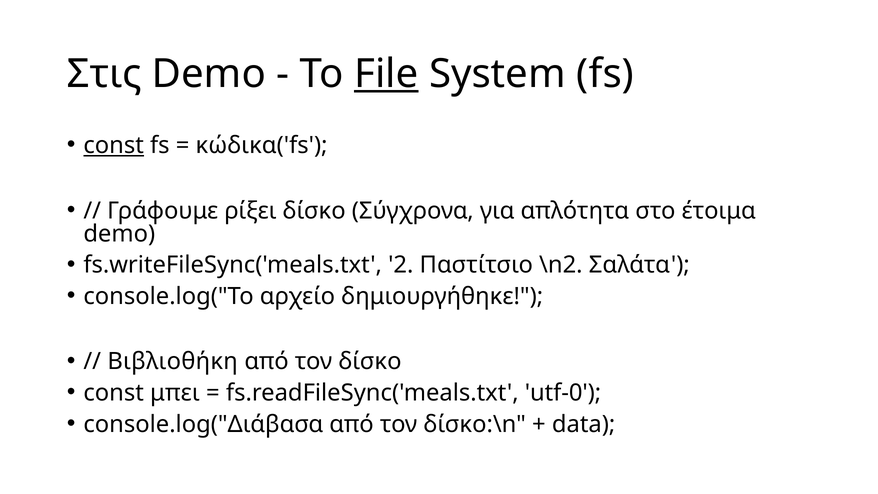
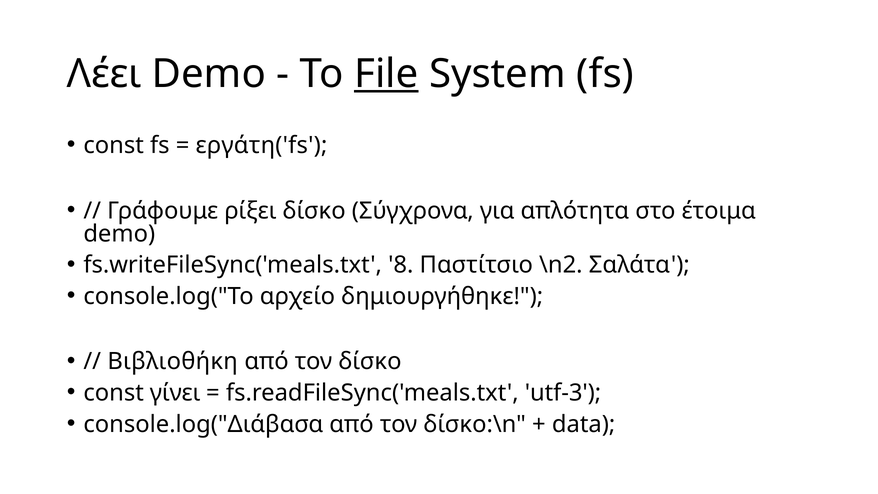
Στις: Στις -> Λέει
const at (114, 145) underline: present -> none
κώδικα('fs: κώδικα('fs -> εργάτη('fs
2: 2 -> 8
μπει: μπει -> γίνει
utf-0: utf-0 -> utf-3
